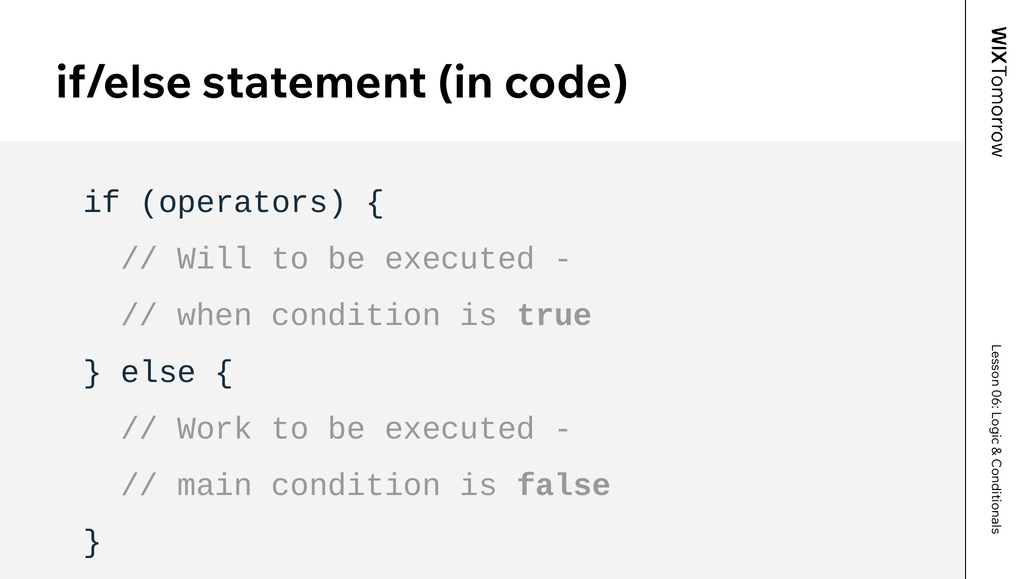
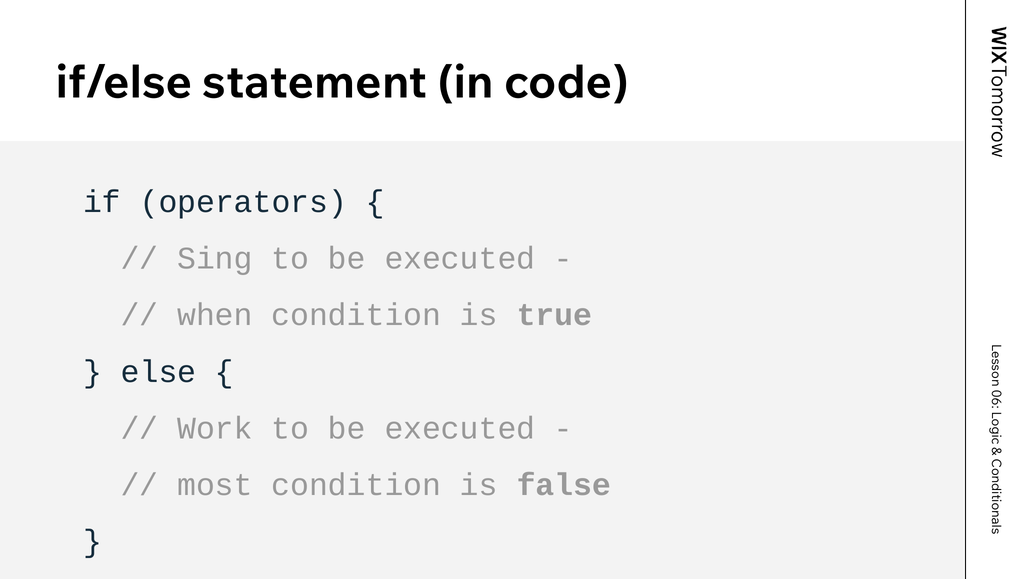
Will: Will -> Sing
main: main -> most
